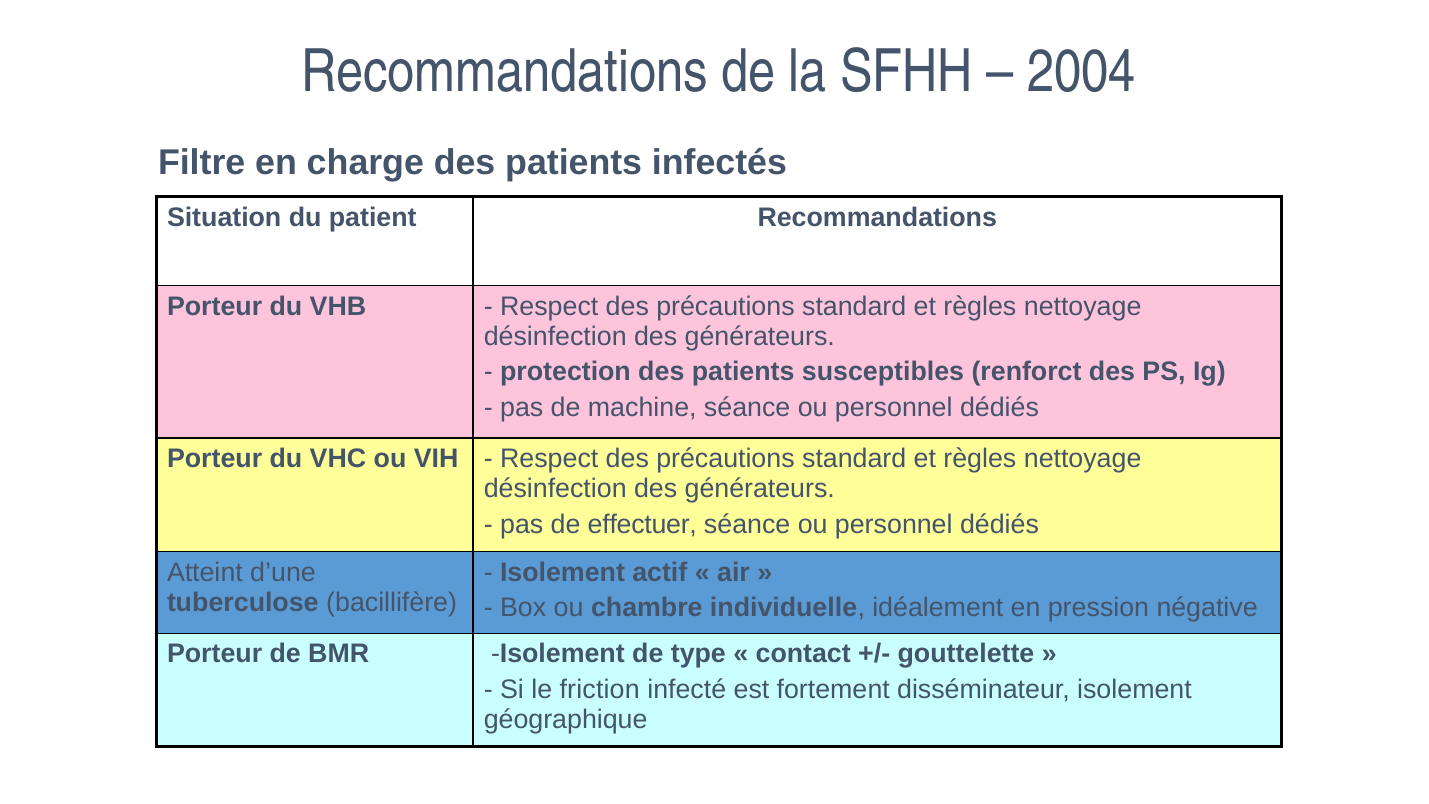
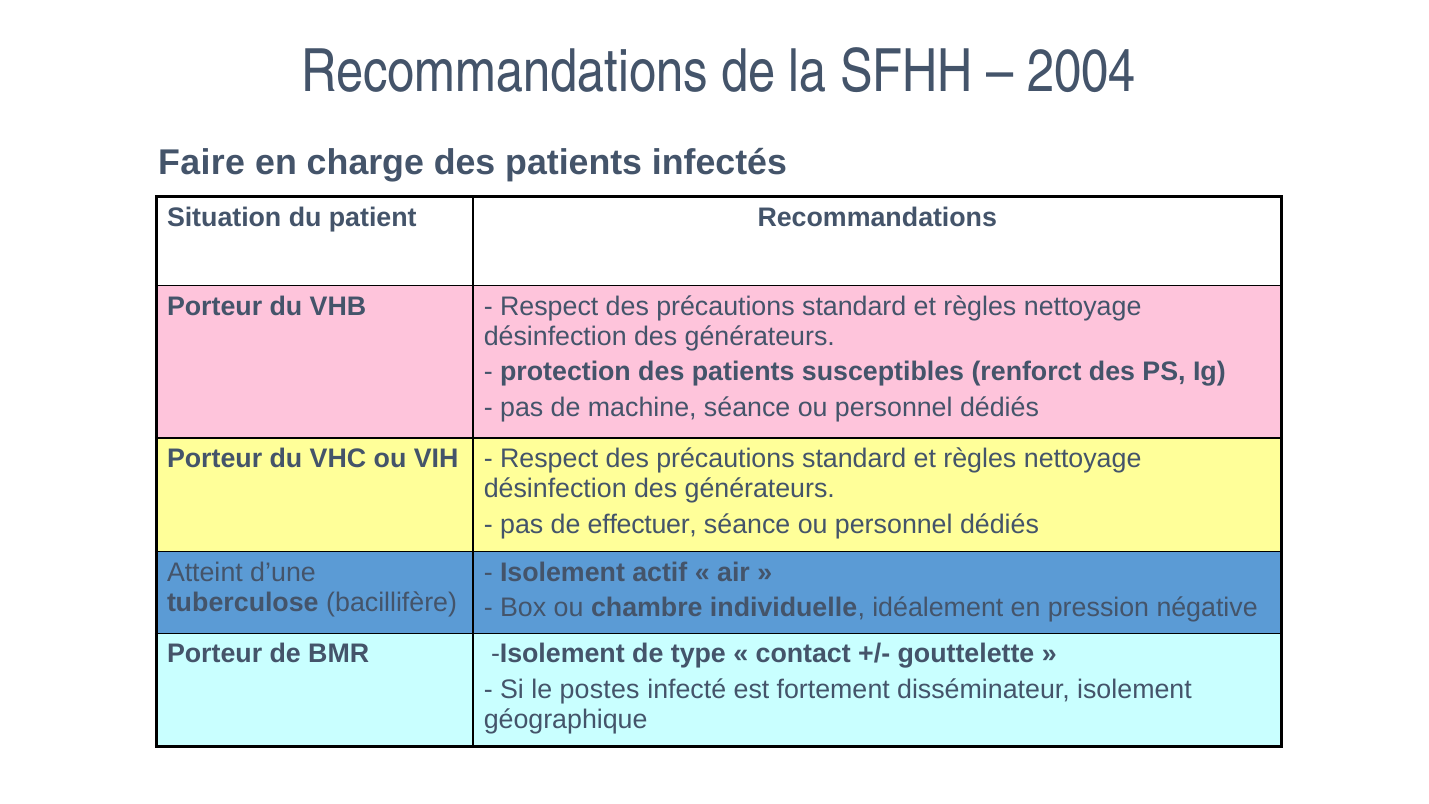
Filtre: Filtre -> Faire
friction: friction -> postes
